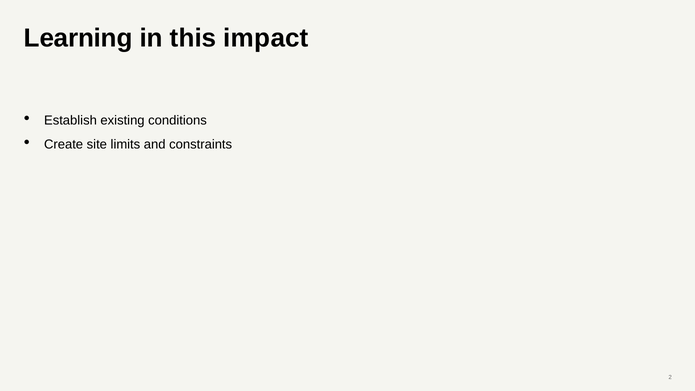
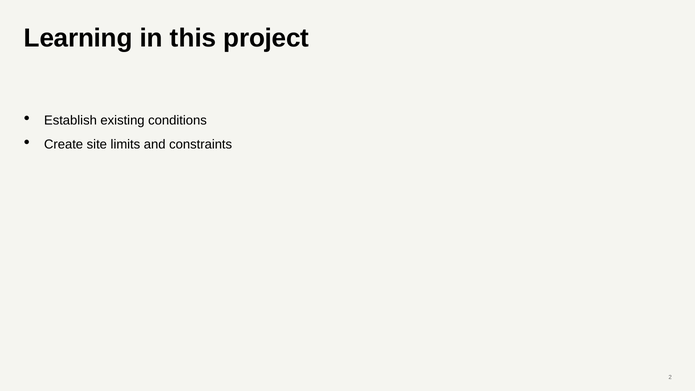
impact: impact -> project
